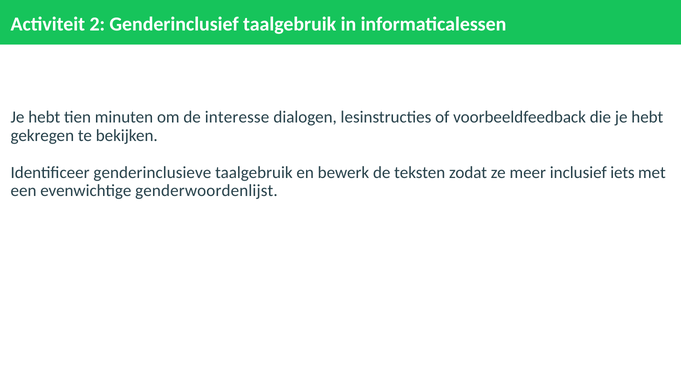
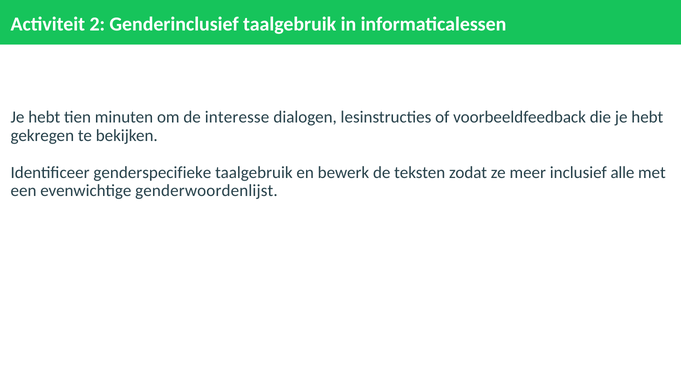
genderinclusieve: genderinclusieve -> genderspecifieke
iets: iets -> alle
